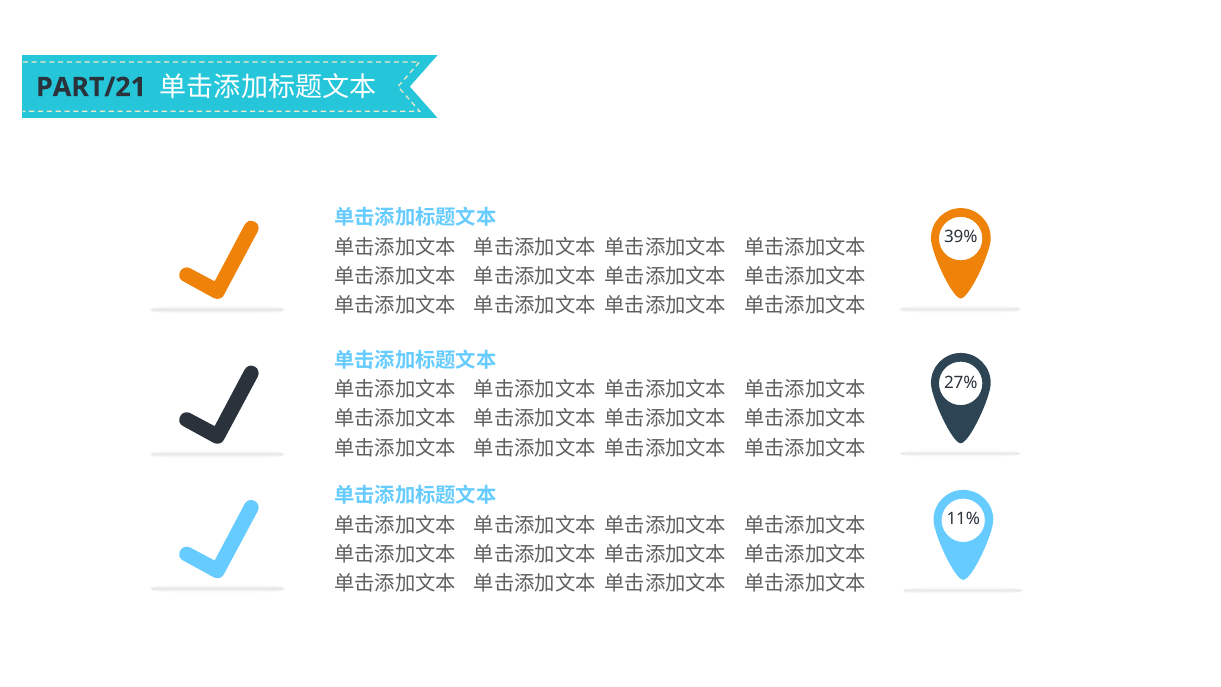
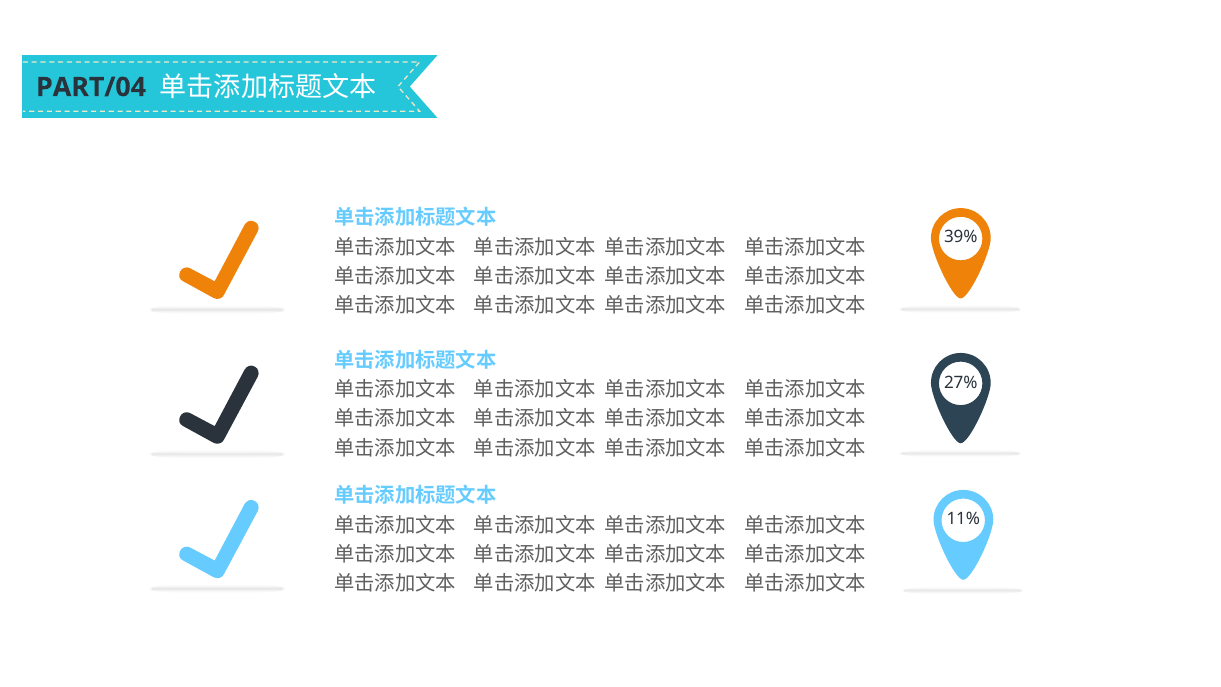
PART/21: PART/21 -> PART/04
